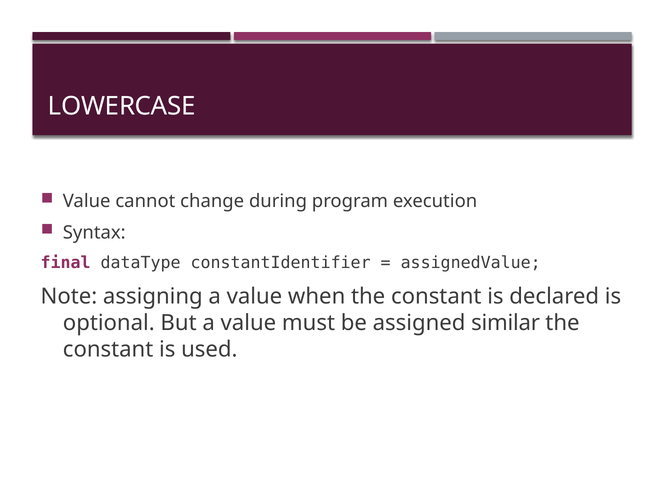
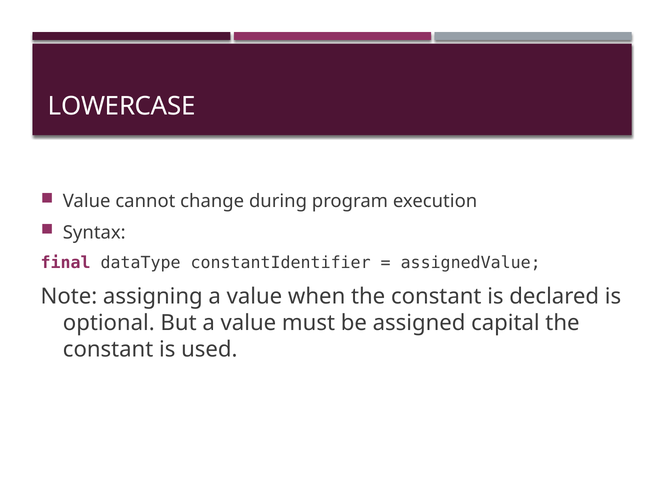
similar: similar -> capital
